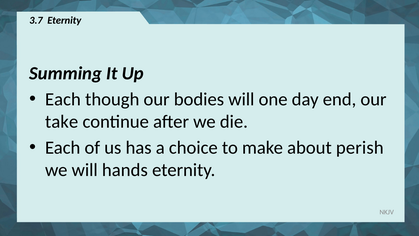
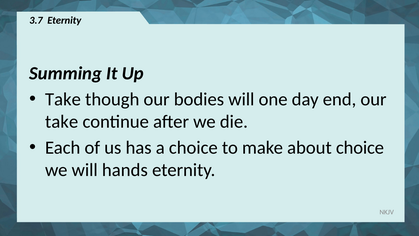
Each at (63, 99): Each -> Take
about perish: perish -> choice
